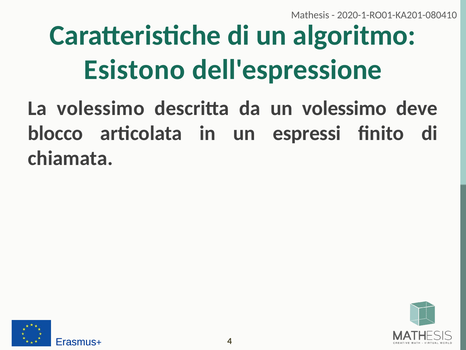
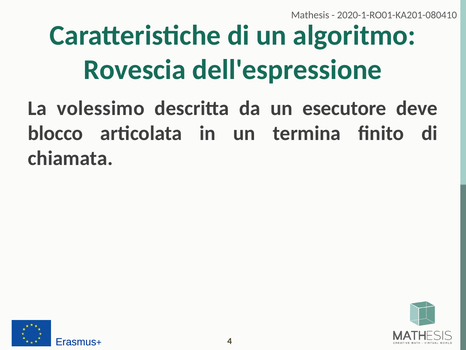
Esistono: Esistono -> Rovescia
un volessimo: volessimo -> esecutore
espressi: espressi -> termina
